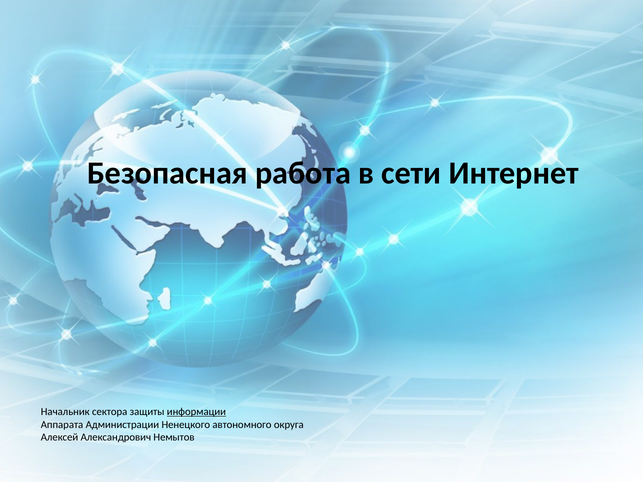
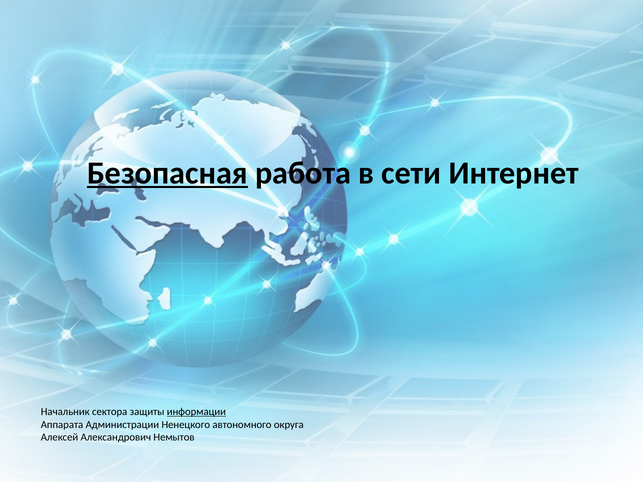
Безопасная underline: none -> present
